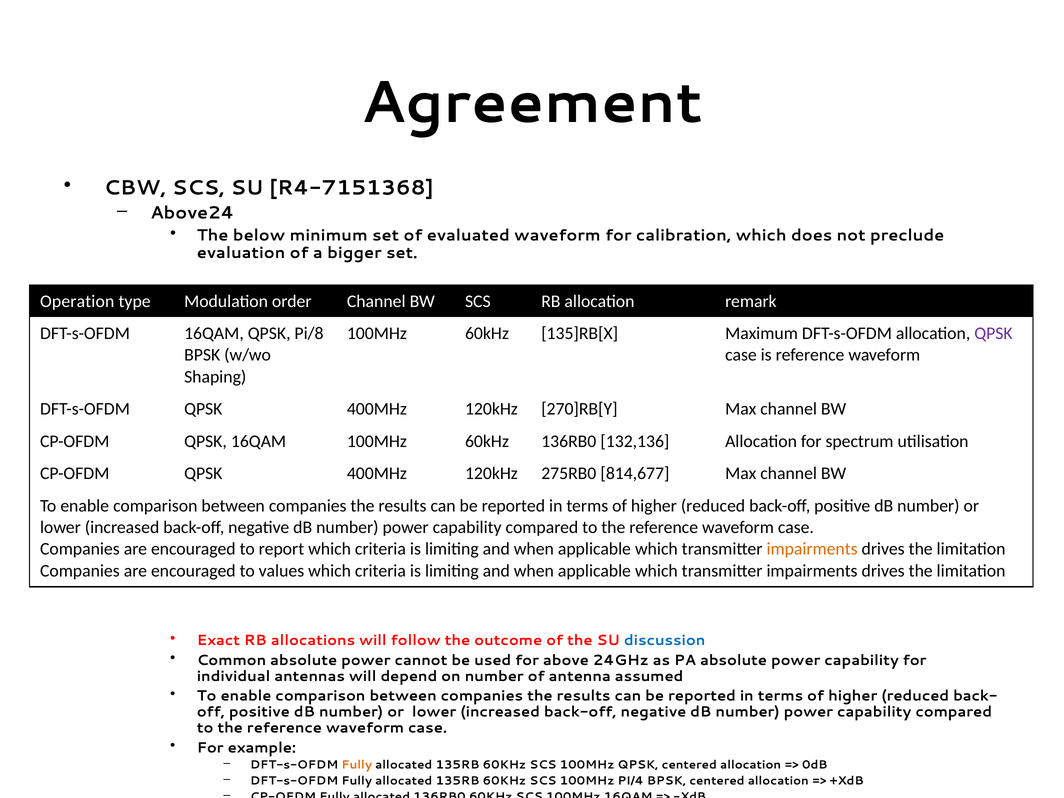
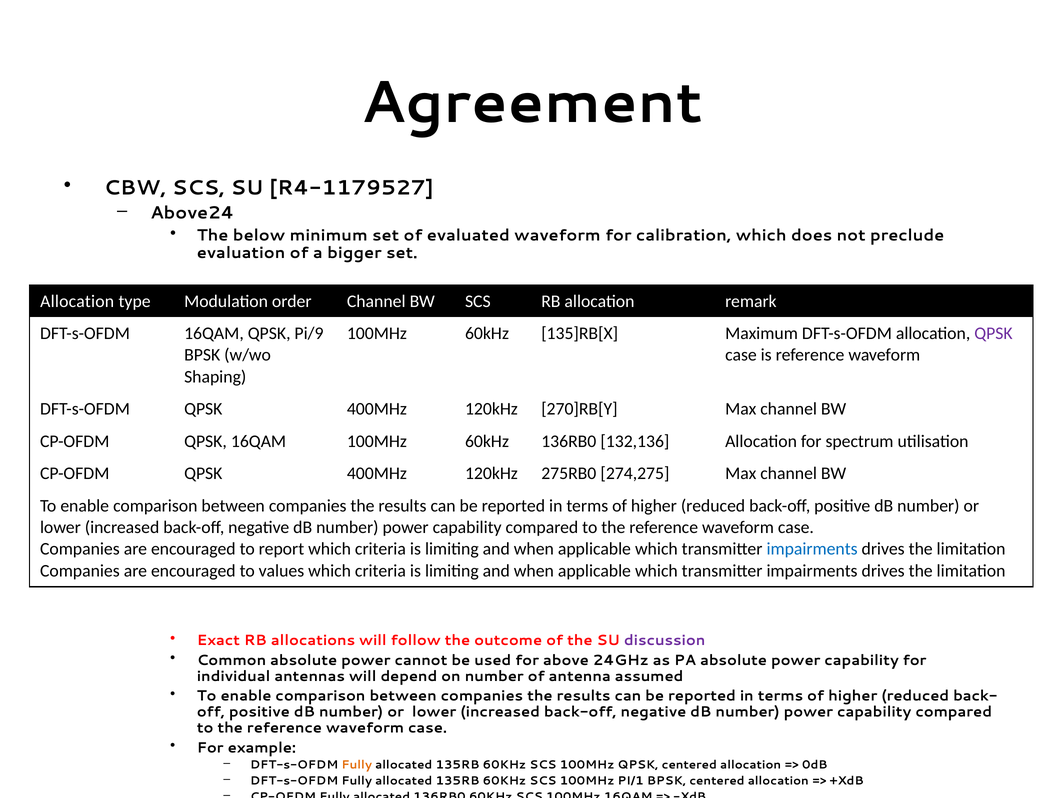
R4-7151368: R4-7151368 -> R4-1179527
Operation at (77, 301): Operation -> Allocation
Pi/8: Pi/8 -> Pi/9
814,677: 814,677 -> 274,275
impairments at (812, 549) colour: orange -> blue
discussion colour: blue -> purple
PI/4: PI/4 -> PI/1
